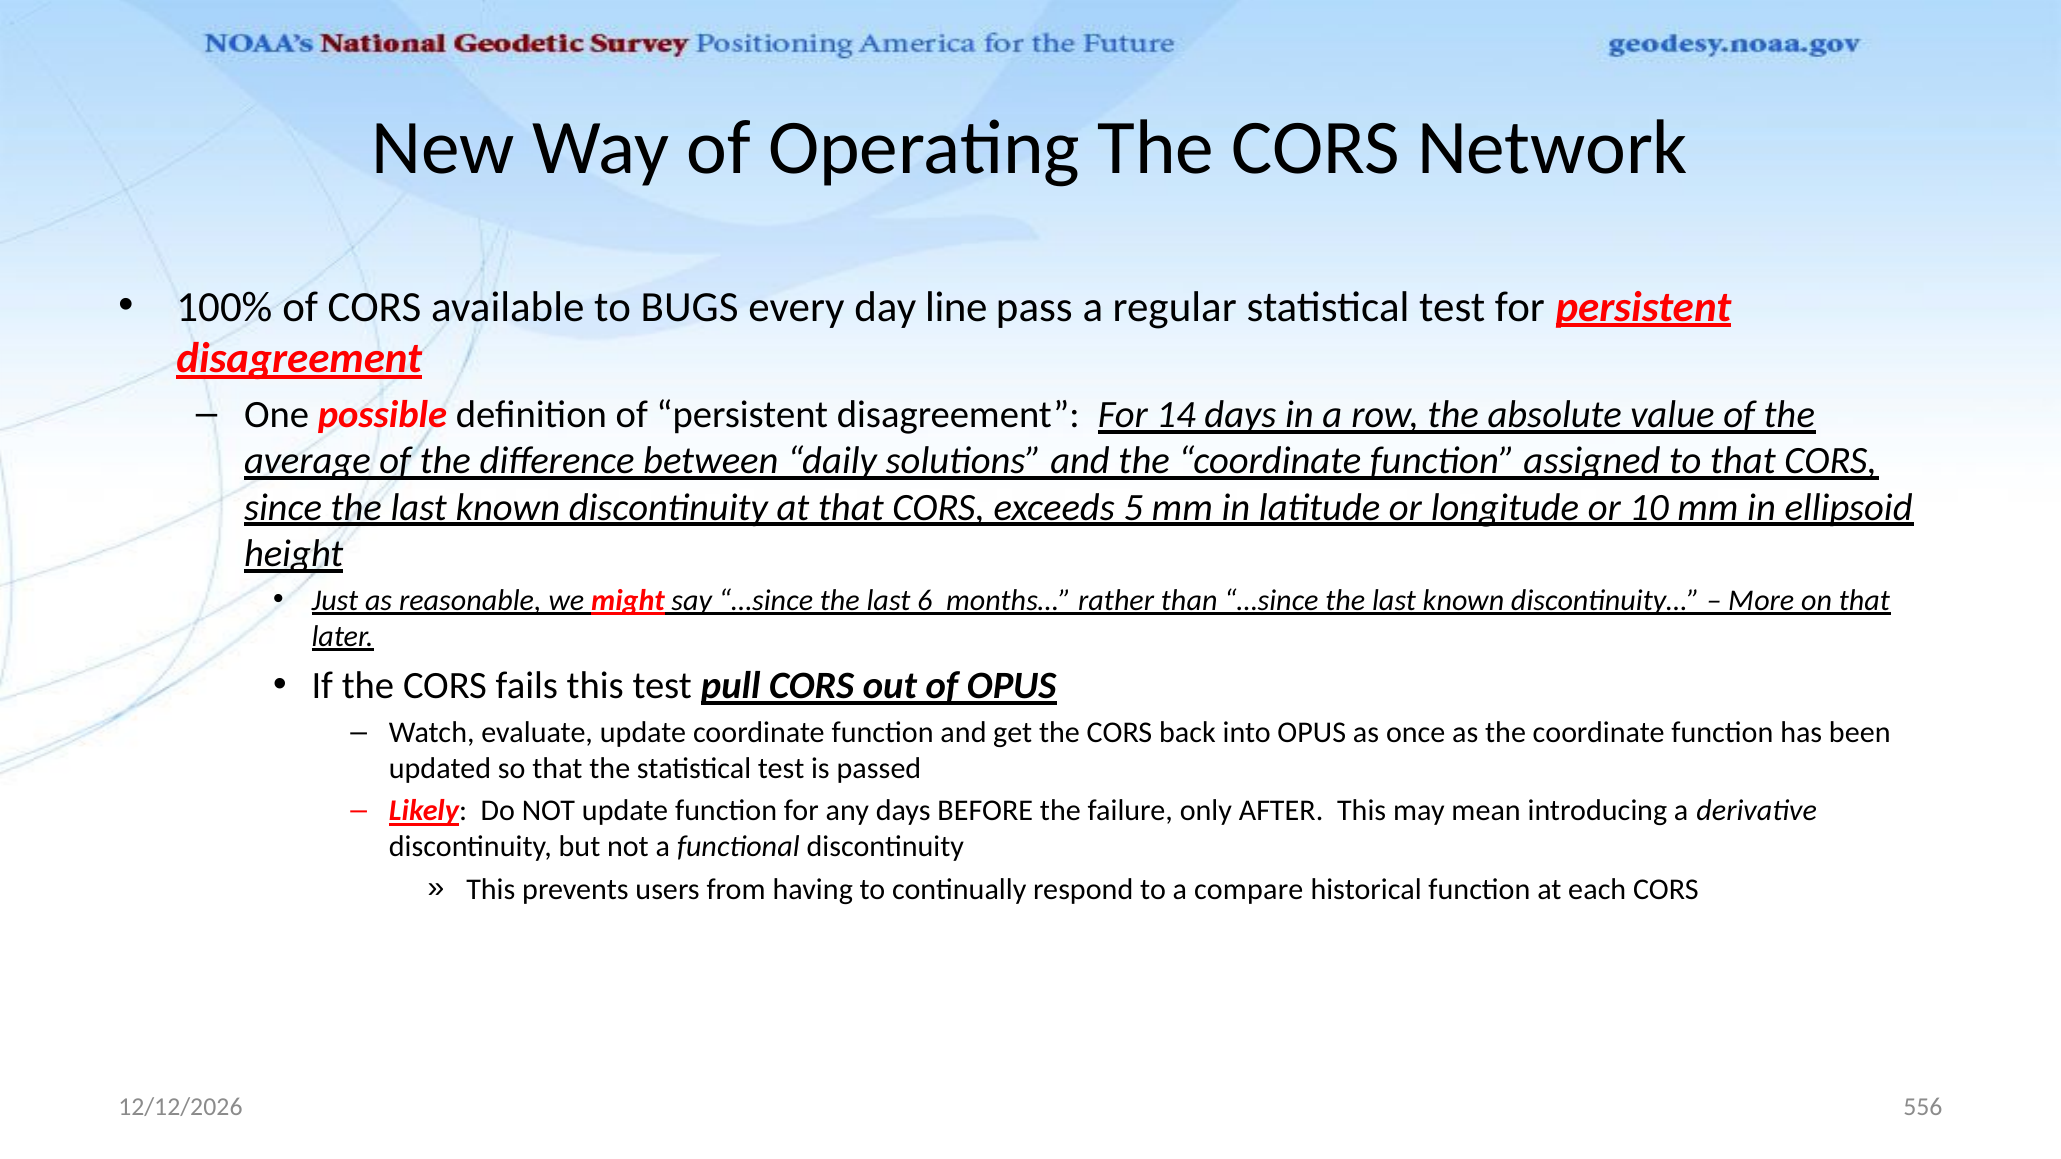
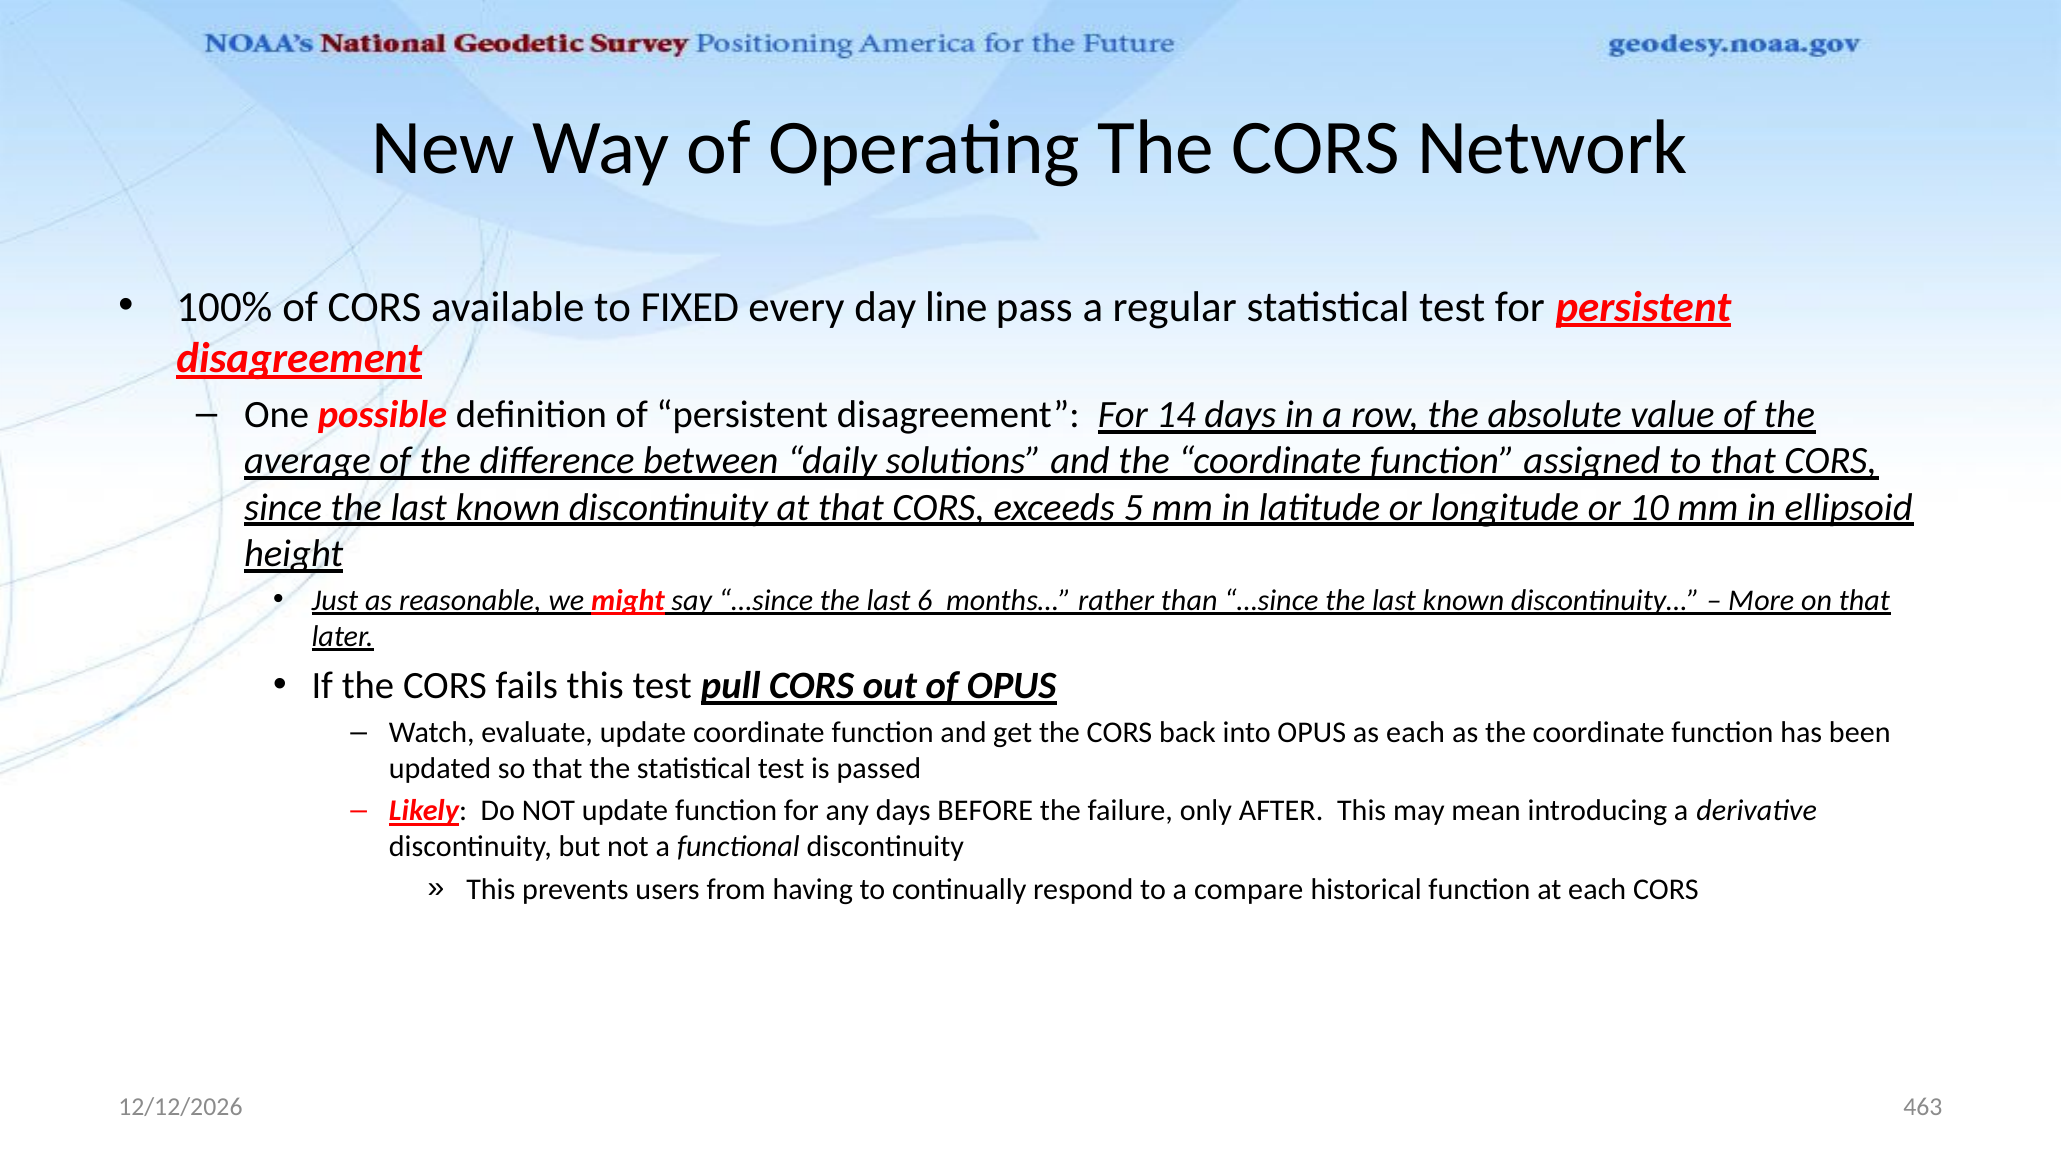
BUGS: BUGS -> FIXED
as once: once -> each
556: 556 -> 463
